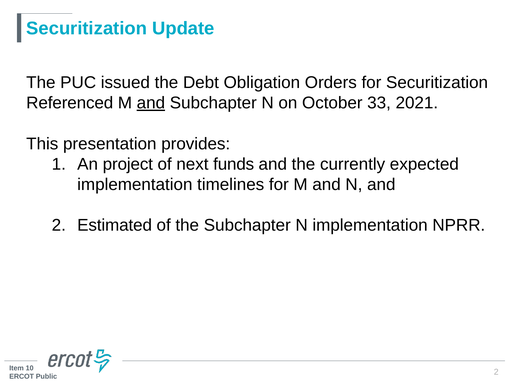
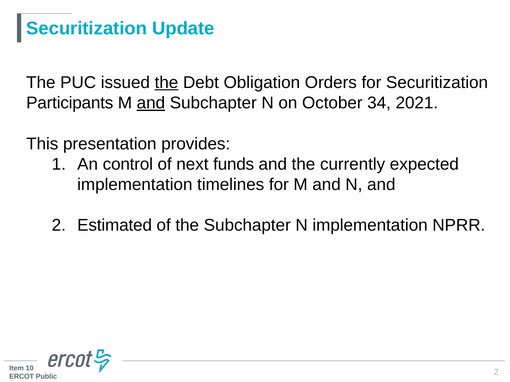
the at (166, 83) underline: none -> present
Referenced: Referenced -> Participants
33: 33 -> 34
project: project -> control
